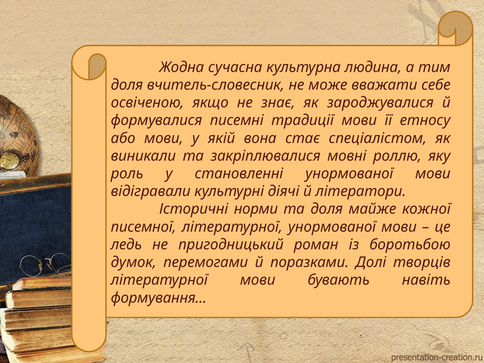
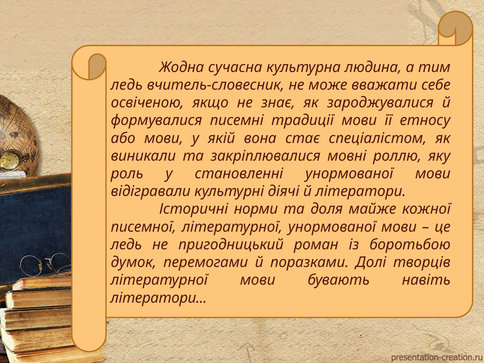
доля at (127, 85): доля -> ледь
формування at (159, 298): формування -> літератори
